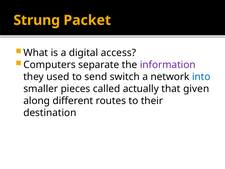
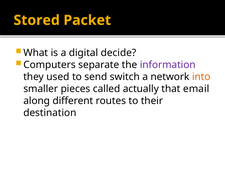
Strung: Strung -> Stored
access: access -> decide
into colour: blue -> orange
given: given -> email
